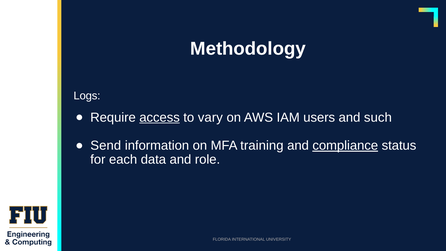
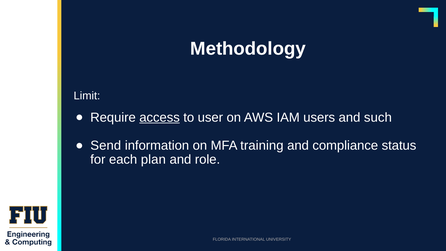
Logs: Logs -> Limit
vary: vary -> user
compliance underline: present -> none
data: data -> plan
